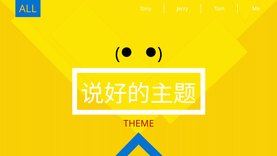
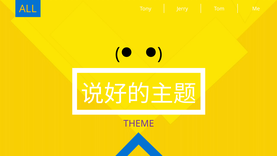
THEME colour: red -> purple
